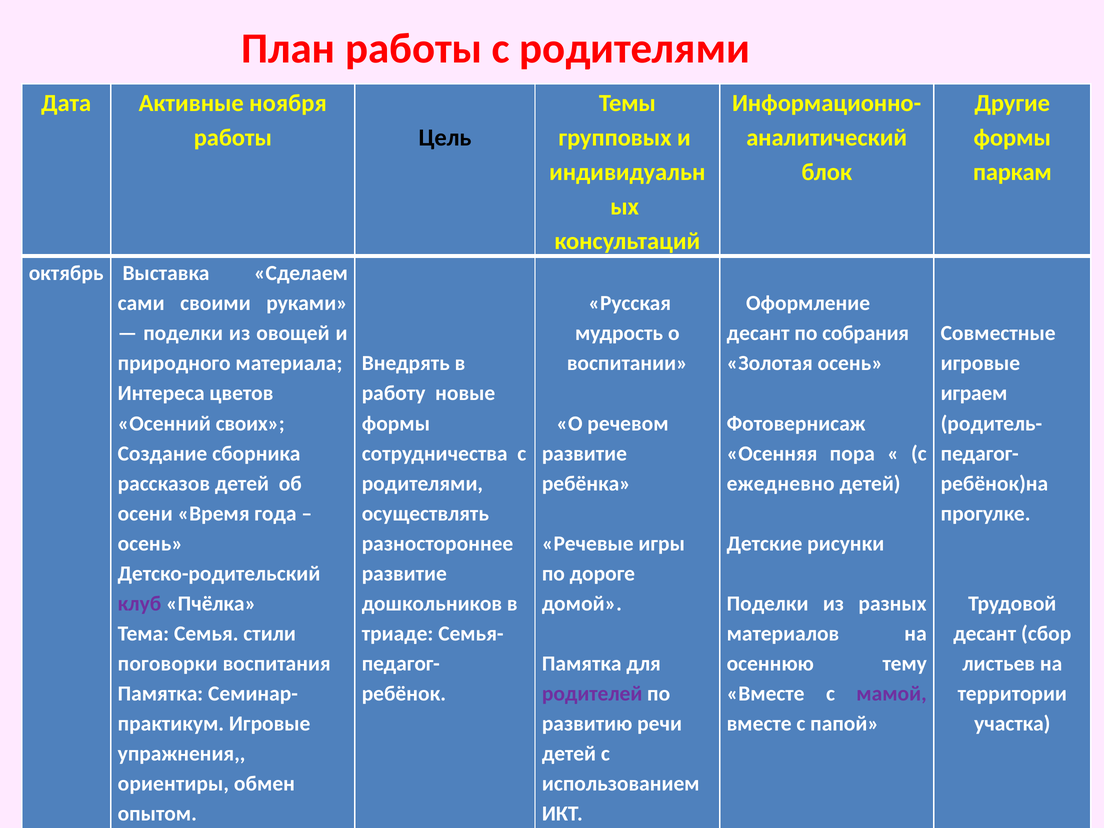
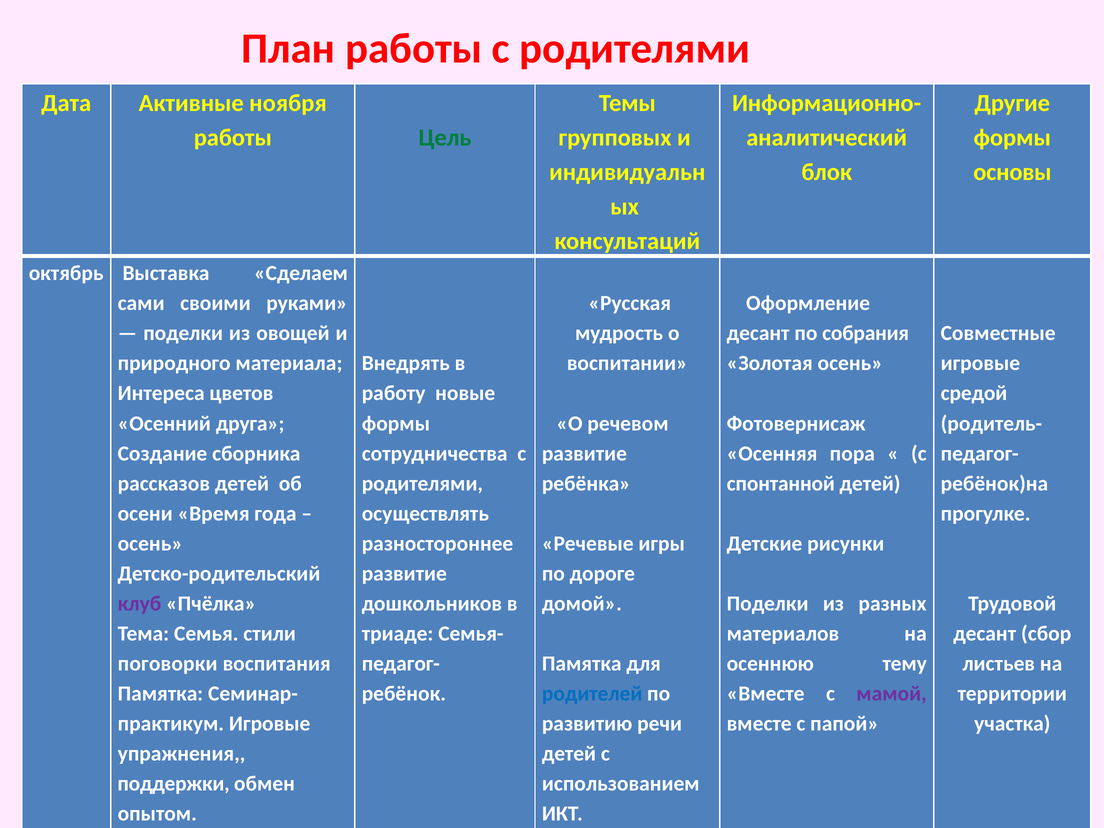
Цель colour: black -> green
паркам: паркам -> основы
играем: играем -> средой
своих: своих -> друга
ежедневно: ежедневно -> спонтанной
родителей colour: purple -> blue
ориентиры: ориентиры -> поддержки
